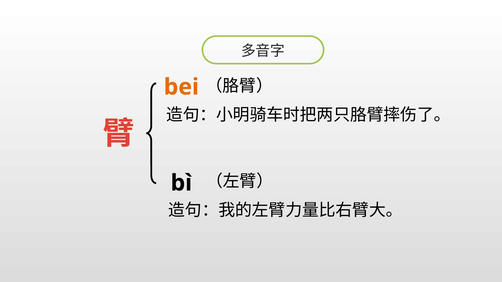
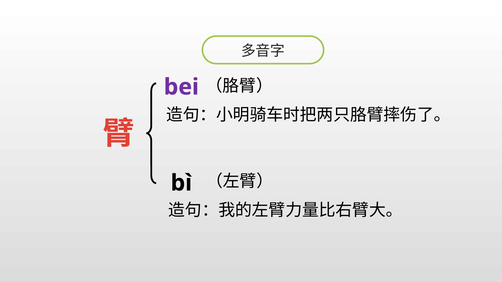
bei colour: orange -> purple
